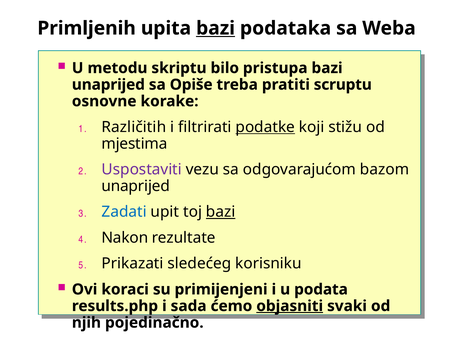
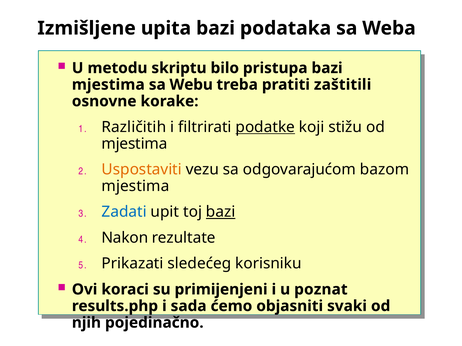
Primljenih: Primljenih -> Izmišljene
bazi at (216, 28) underline: present -> none
unaprijed at (108, 85): unaprijed -> mjestima
Opiše: Opiše -> Webu
scruptu: scruptu -> zaštitili
Uspostaviti colour: purple -> orange
unaprijed at (136, 186): unaprijed -> mjestima
podata: podata -> poznat
objasniti underline: present -> none
